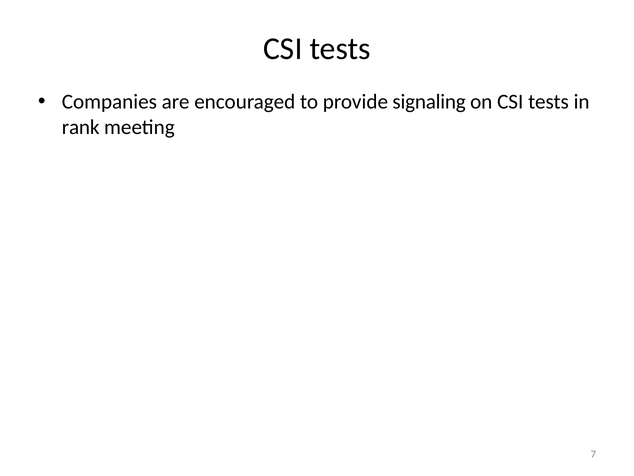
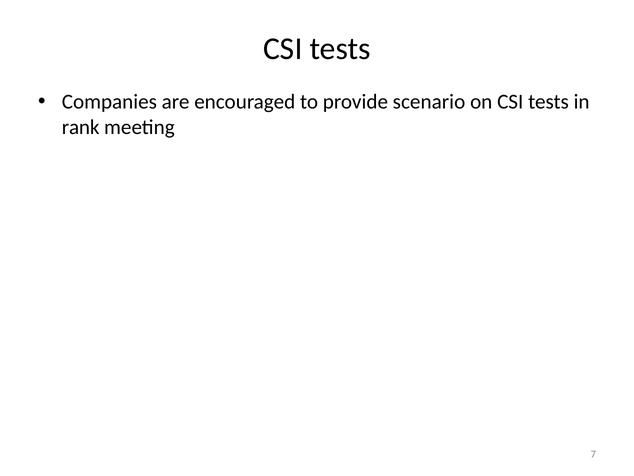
signaling: signaling -> scenario
